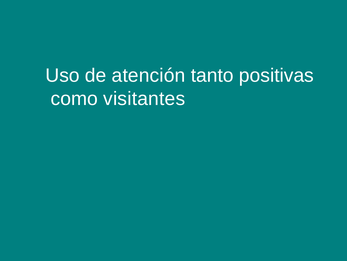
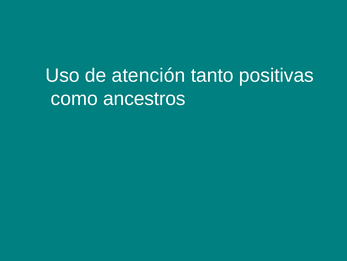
visitantes: visitantes -> ancestros
